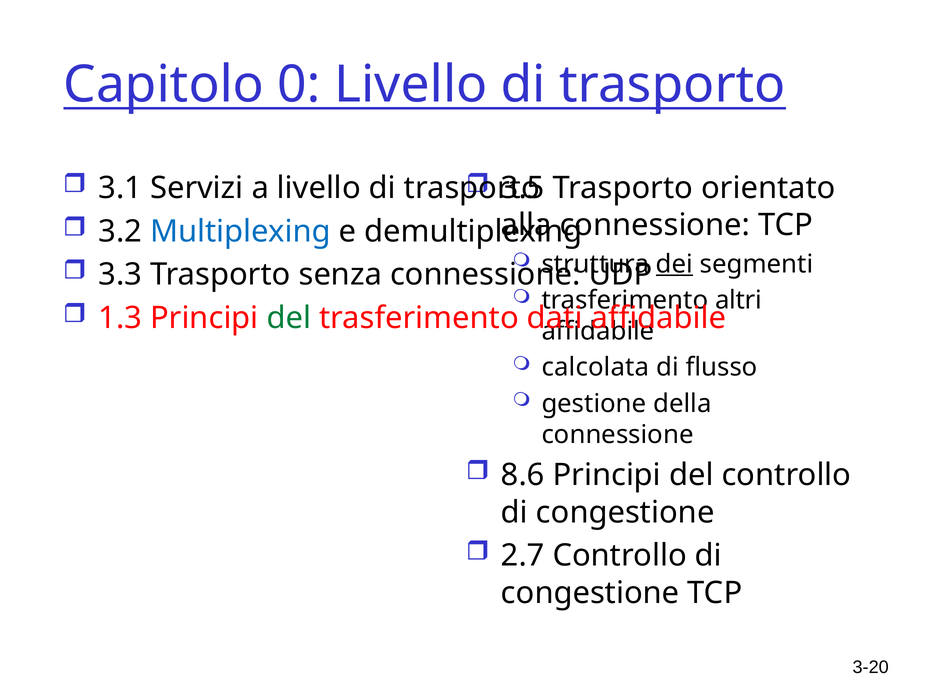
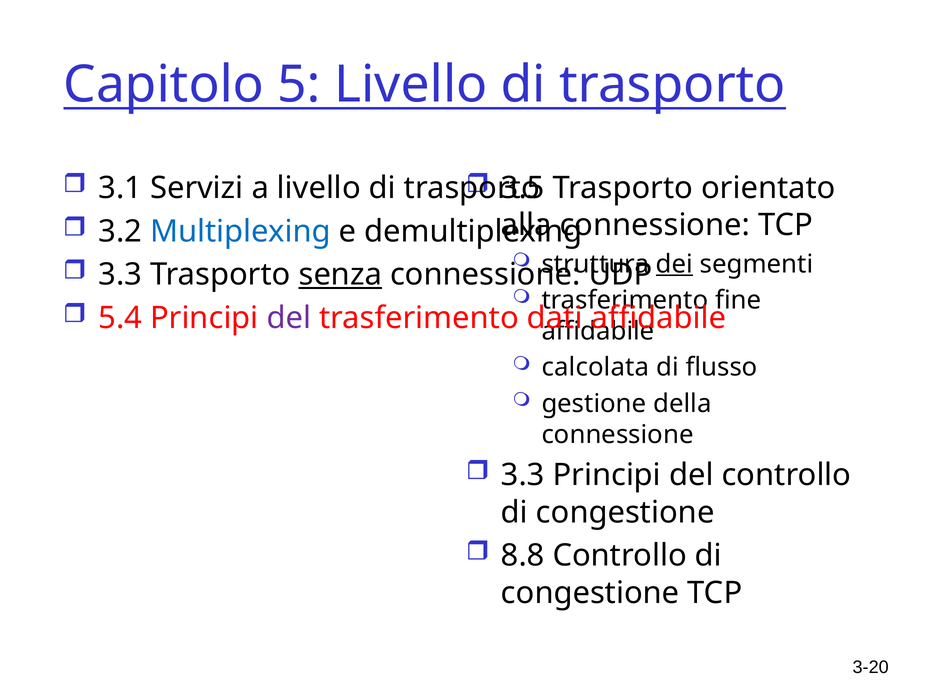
0: 0 -> 5
senza underline: none -> present
altri: altri -> fine
1.3: 1.3 -> 5.4
del at (289, 318) colour: green -> purple
8.6 at (523, 475): 8.6 -> 3.3
2.7: 2.7 -> 8.8
